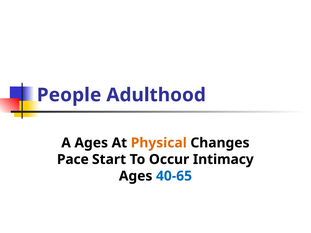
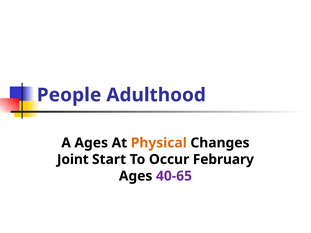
Pace: Pace -> Joint
Intimacy: Intimacy -> February
40-65 colour: blue -> purple
